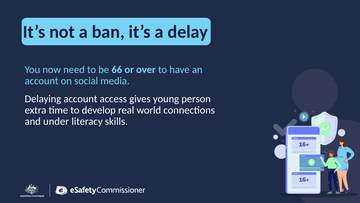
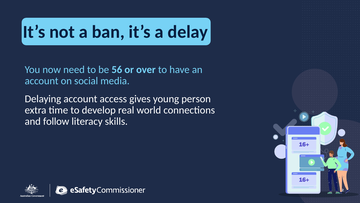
66: 66 -> 56
under: under -> follow
